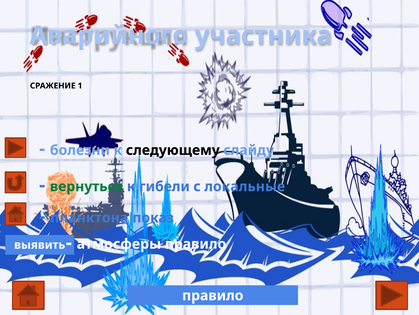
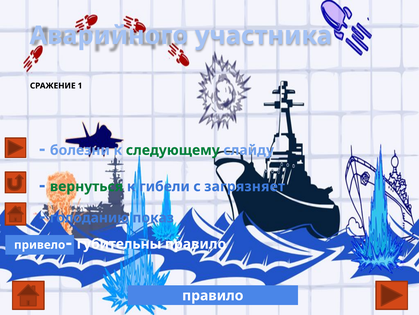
следующему colour: black -> green
локальные: локальные -> загрязняет
планктона: планктона -> голоданию
выявить: выявить -> привело
атмосферы: атмосферы -> губительны
